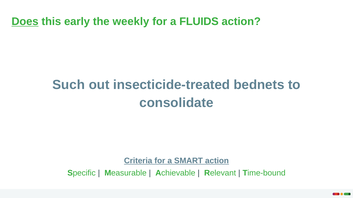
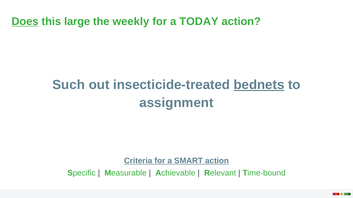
early: early -> large
FLUIDS: FLUIDS -> TODAY
bednets underline: none -> present
consolidate: consolidate -> assignment
